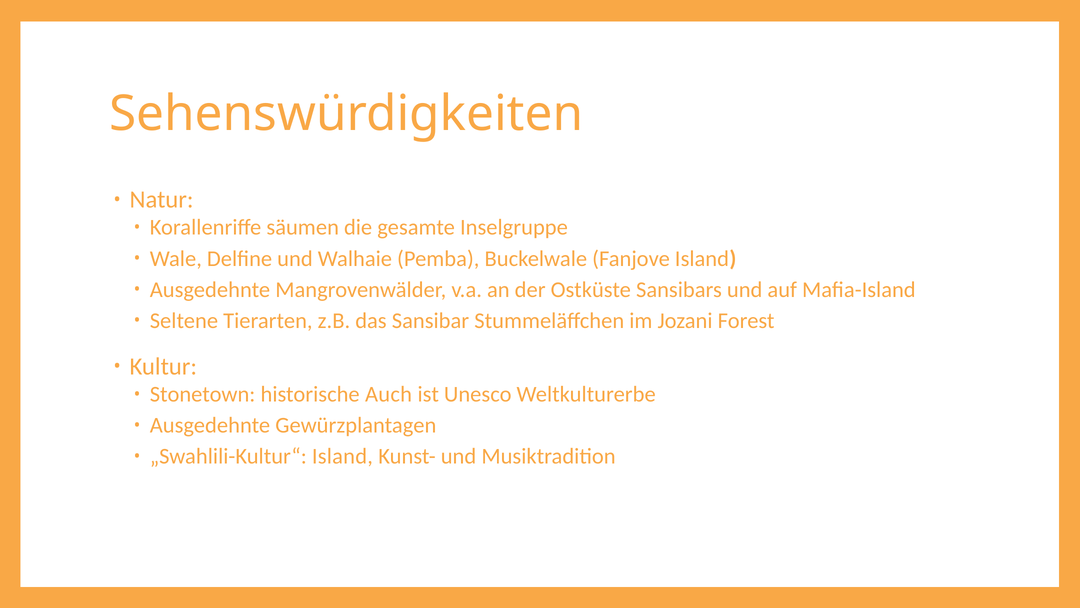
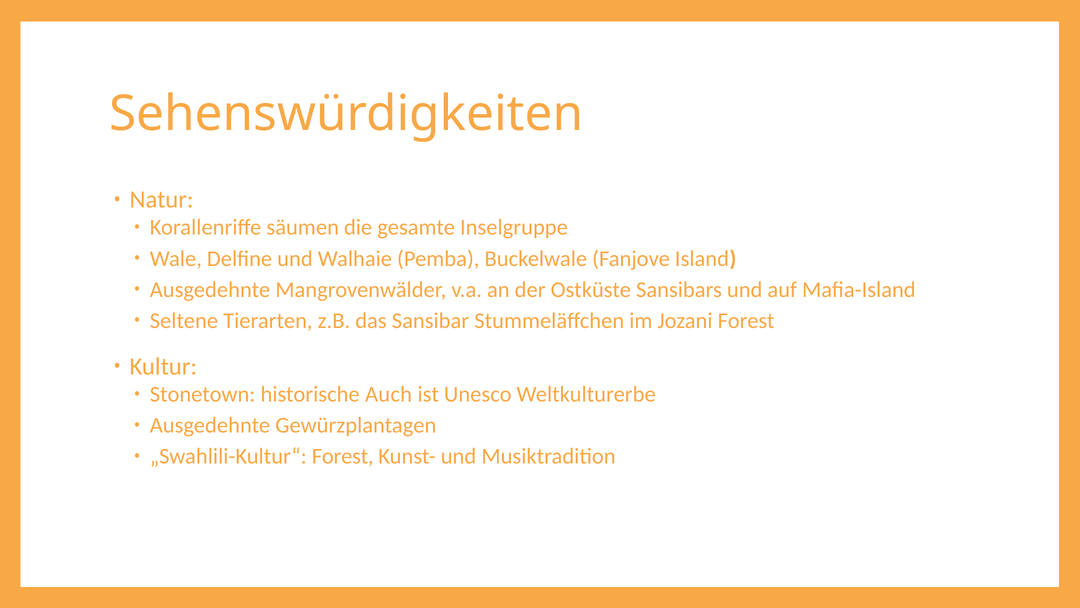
„Swahlili-Kultur“ Island: Island -> Forest
